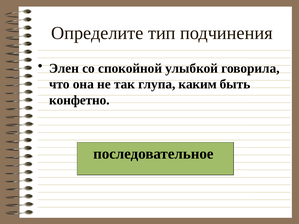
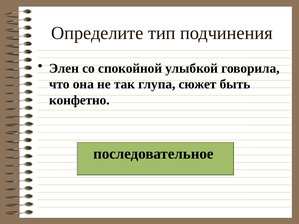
каким: каким -> сюжет
